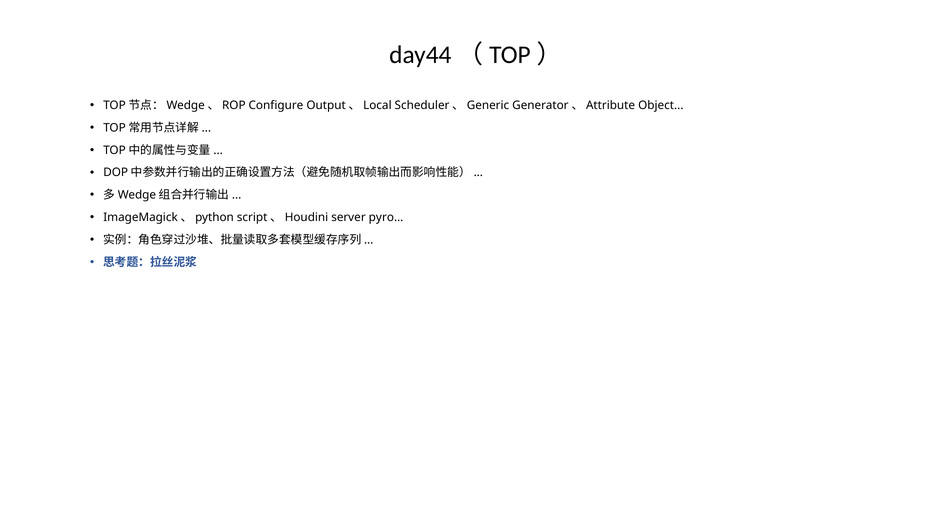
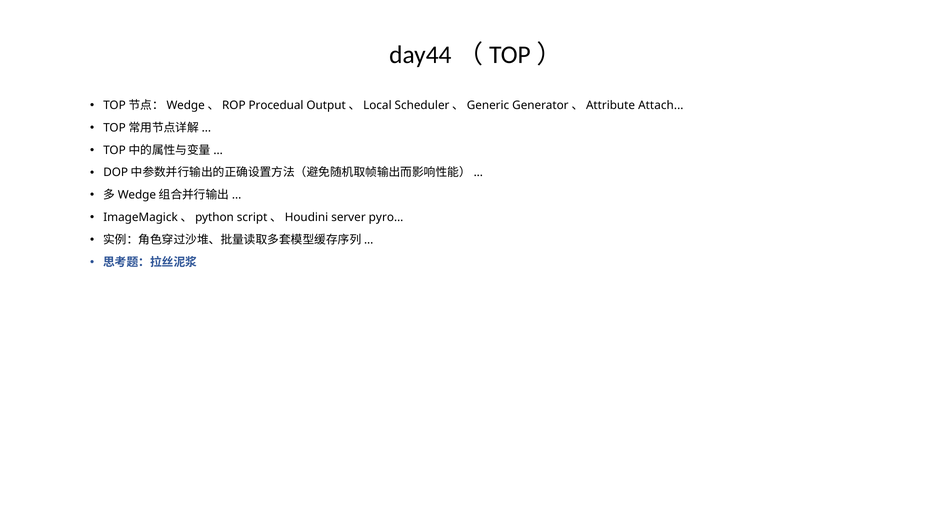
Configure: Configure -> Procedual
Object: Object -> Attach
